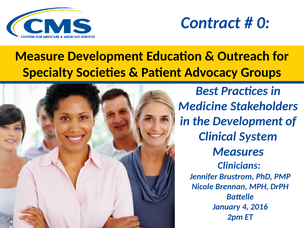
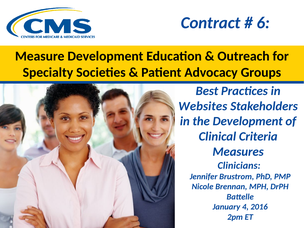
0: 0 -> 6
Medicine: Medicine -> Websites
System: System -> Criteria
